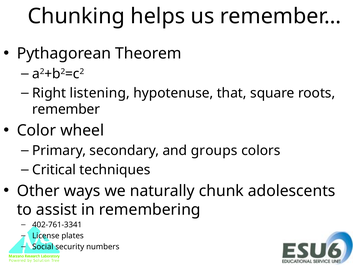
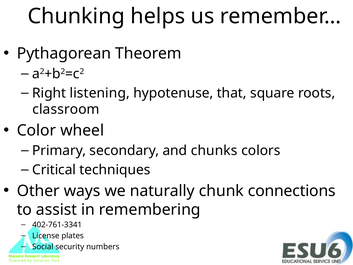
remember: remember -> classroom
groups: groups -> chunks
adolescents: adolescents -> connections
